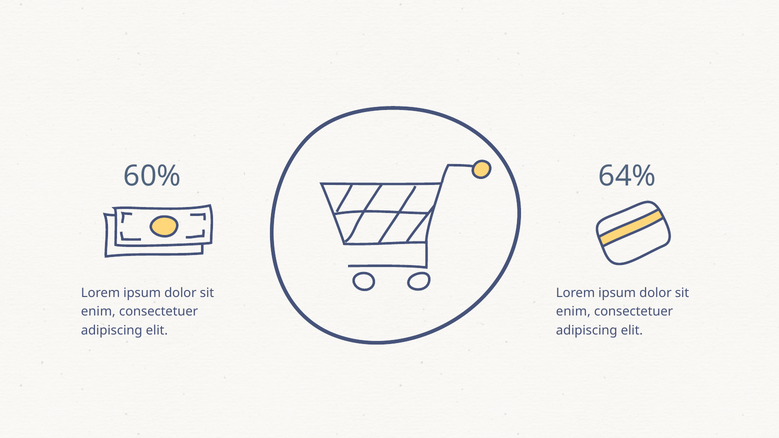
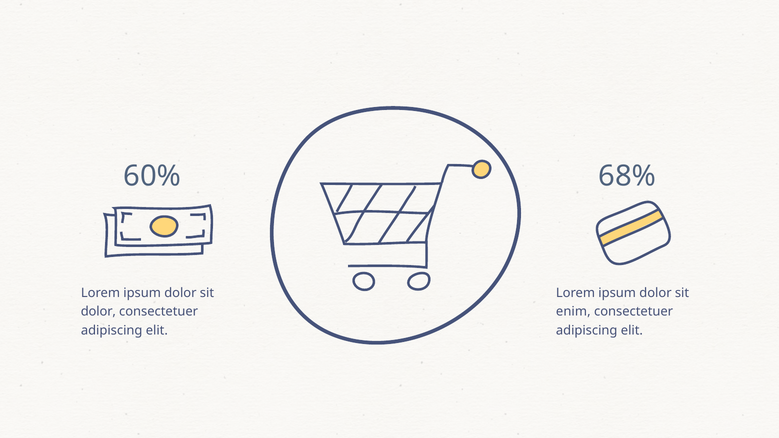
64%: 64% -> 68%
enim at (98, 312): enim -> dolor
